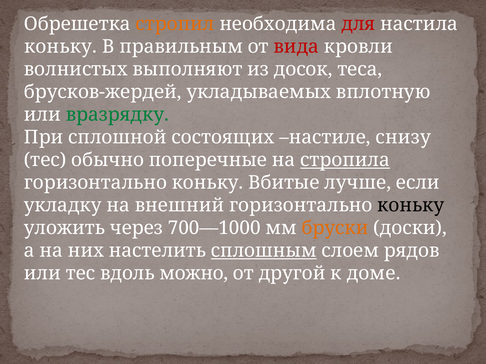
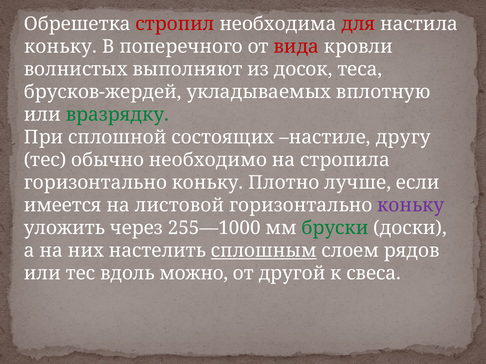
стропил colour: orange -> red
правильным: правильным -> поперечного
снизу: снизу -> другу
поперечные: поперечные -> необходимо
стропила underline: present -> none
Вбитые: Вбитые -> Плотно
укладку: укладку -> имеется
внешний: внешний -> листовой
коньку at (411, 206) colour: black -> purple
700—1000: 700—1000 -> 255—1000
бруски colour: orange -> green
доме: доме -> свеса
